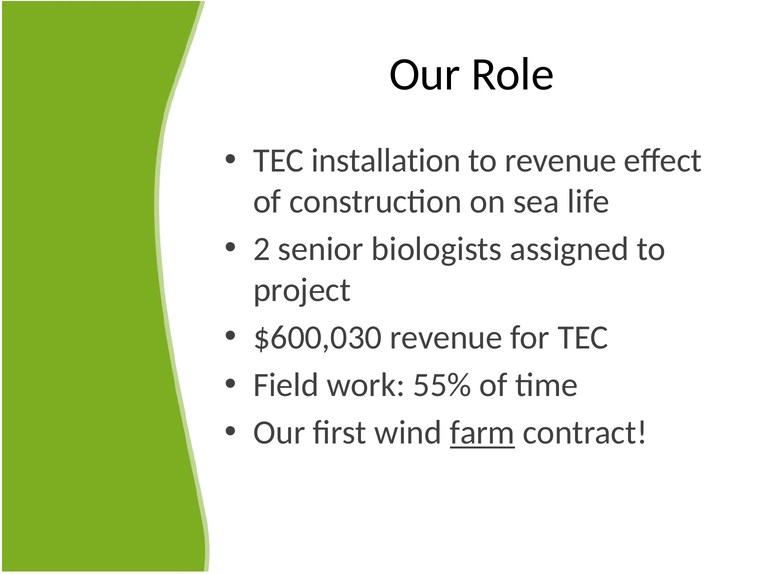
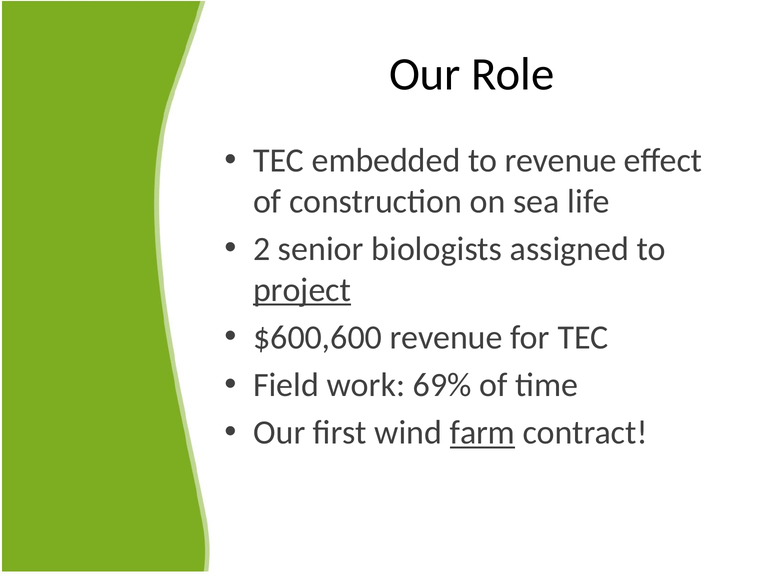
installation: installation -> embedded
project underline: none -> present
$600,030: $600,030 -> $600,600
55%: 55% -> 69%
